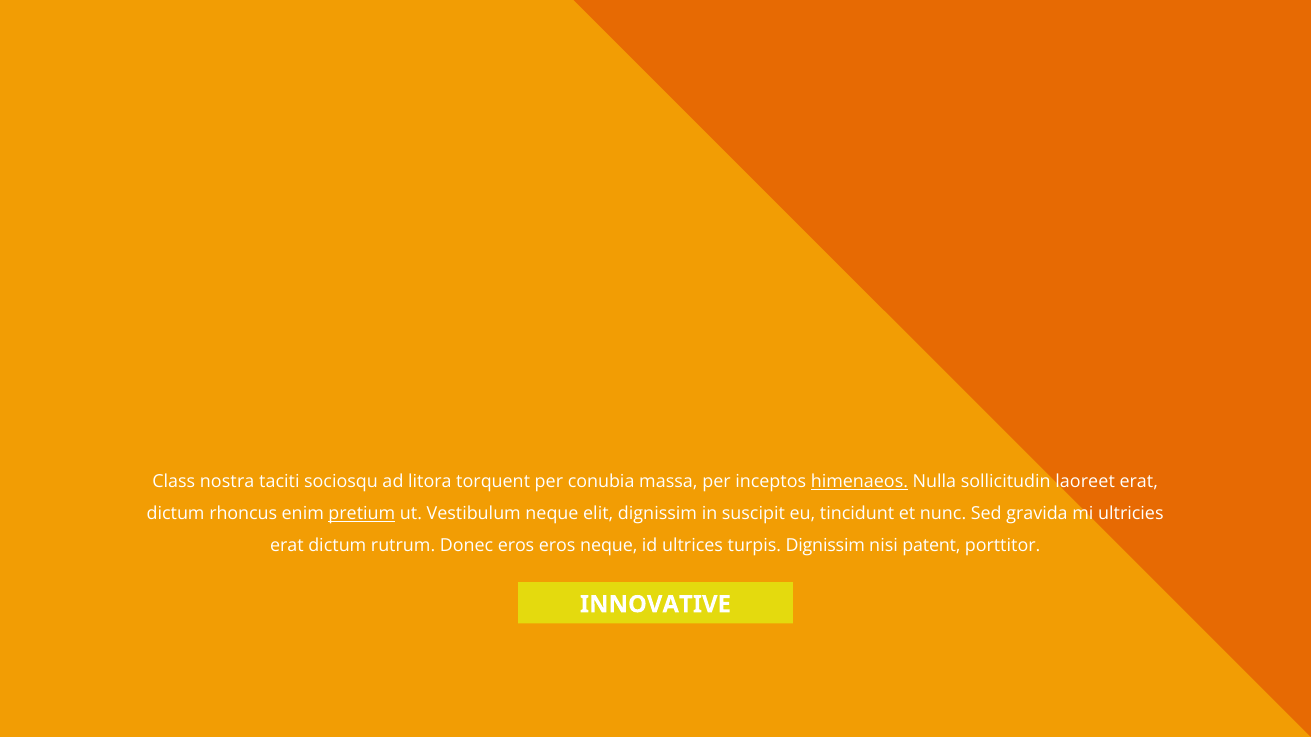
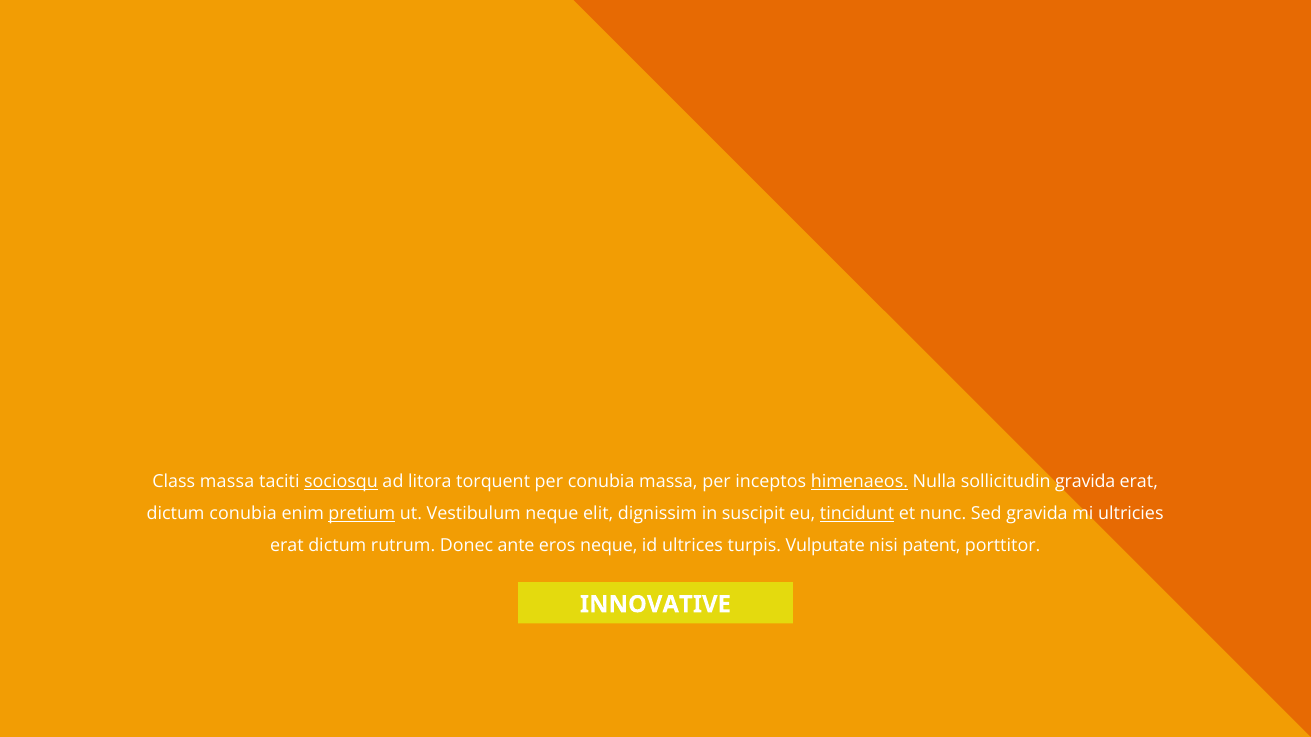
Class nostra: nostra -> massa
sociosqu underline: none -> present
sollicitudin laoreet: laoreet -> gravida
dictum rhoncus: rhoncus -> conubia
tincidunt underline: none -> present
Donec eros: eros -> ante
turpis Dignissim: Dignissim -> Vulputate
